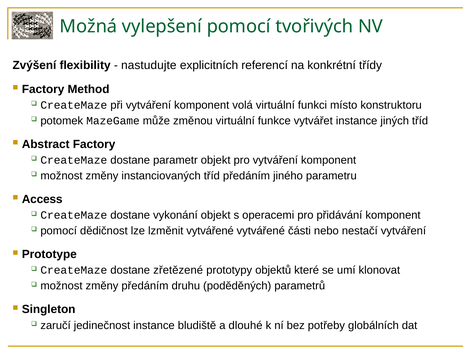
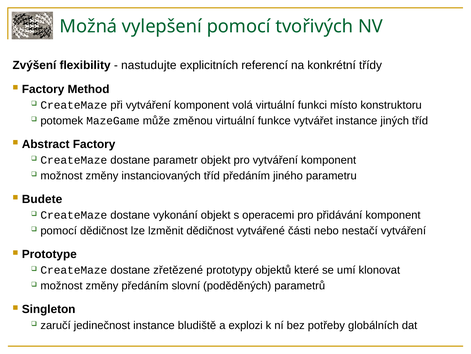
Access: Access -> Budete
lzměnit vytvářené: vytvářené -> dědičnost
druhu: druhu -> slovní
dlouhé: dlouhé -> explozi
